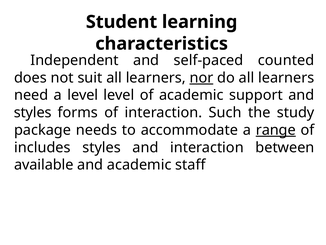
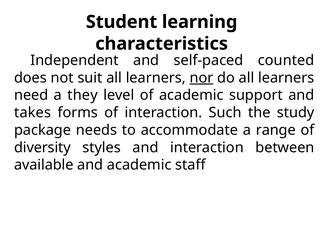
a level: level -> they
styles at (33, 112): styles -> takes
range underline: present -> none
includes: includes -> diversity
